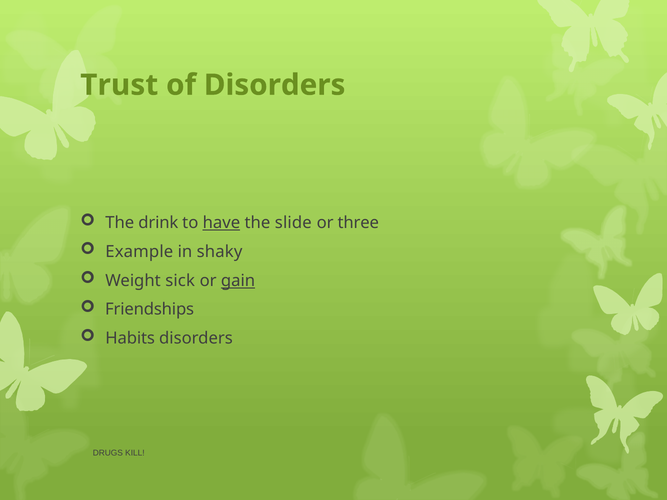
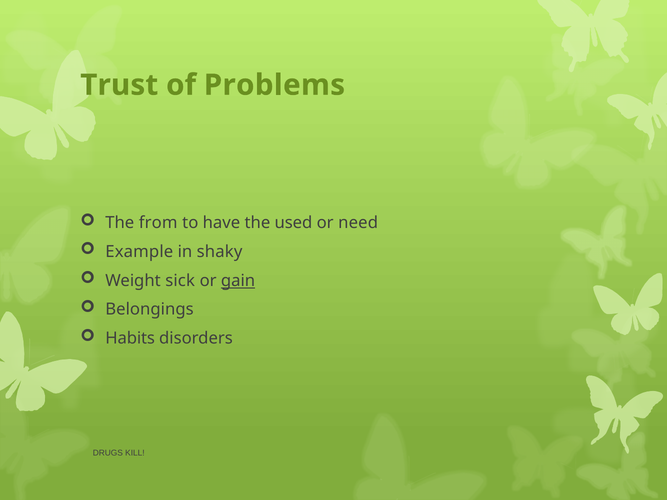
of Disorders: Disorders -> Problems
drink: drink -> from
have underline: present -> none
slide: slide -> used
three: three -> need
Friendships: Friendships -> Belongings
